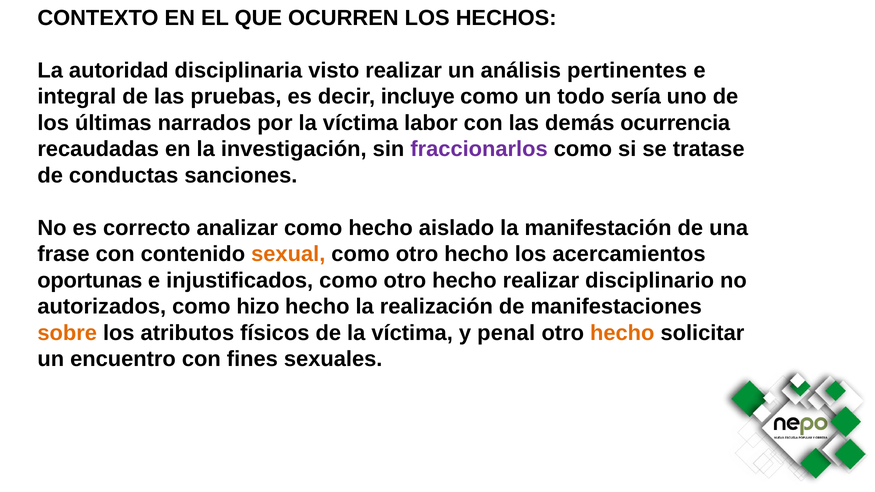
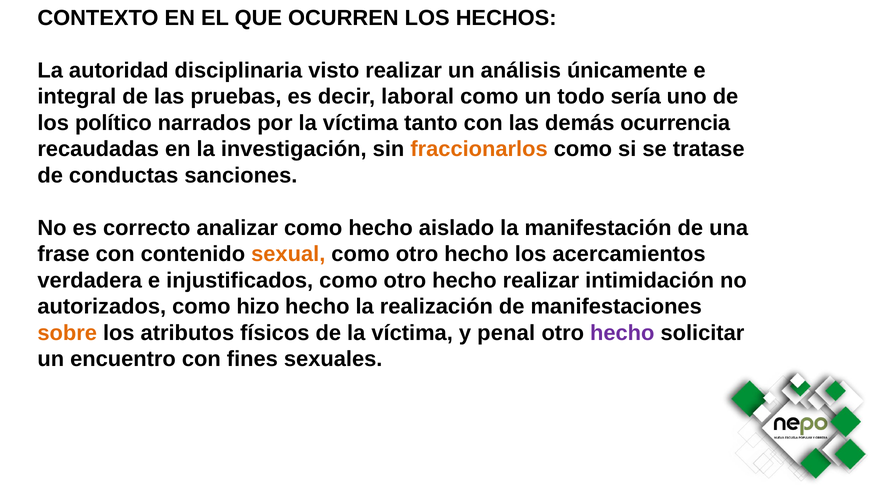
pertinentes: pertinentes -> únicamente
incluye: incluye -> laboral
últimas: últimas -> político
labor: labor -> tanto
fraccionarlos colour: purple -> orange
oportunas: oportunas -> verdadera
disciplinario: disciplinario -> intimidación
hecho at (622, 333) colour: orange -> purple
